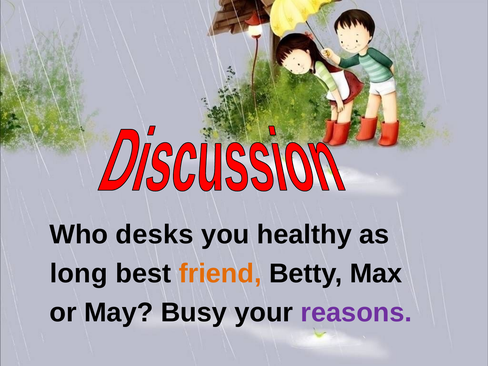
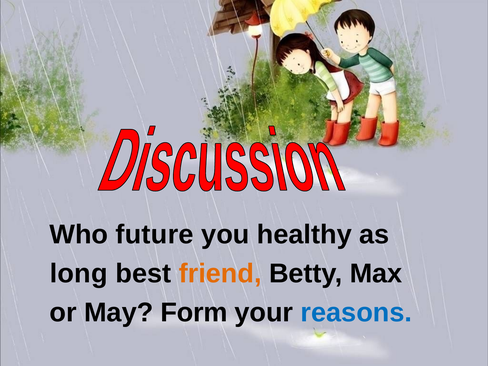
desks: desks -> future
Busy: Busy -> Form
reasons colour: purple -> blue
